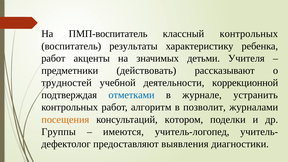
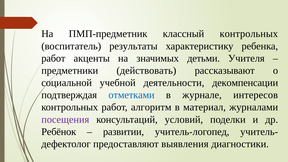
ПМП-воспитатель: ПМП-воспитатель -> ПМП-предметник
трудностей: трудностей -> социальной
коррекционной: коррекционной -> декомпенсации
устранить: устранить -> интересов
позволит: позволит -> материал
посещения colour: orange -> purple
котором: котором -> условий
Группы: Группы -> Ребёнок
имеются: имеются -> развитии
